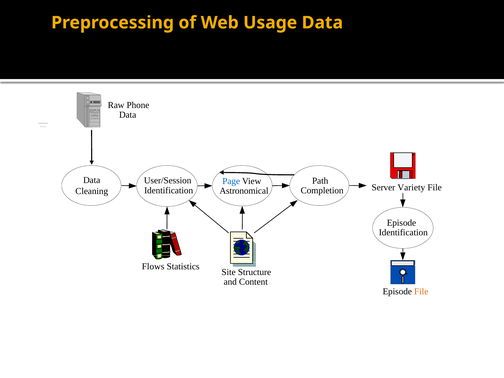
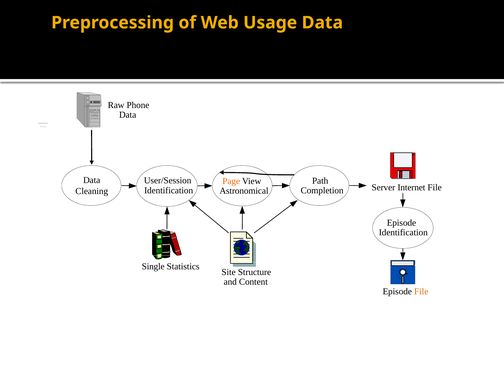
Page colour: blue -> orange
Variety: Variety -> Internet
Flows: Flows -> Single
